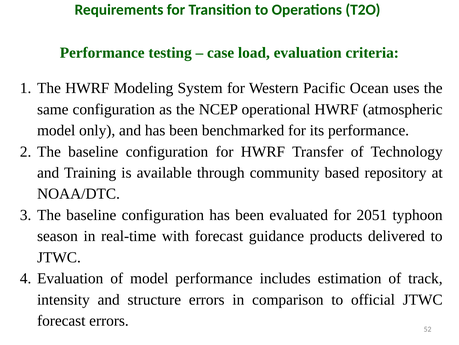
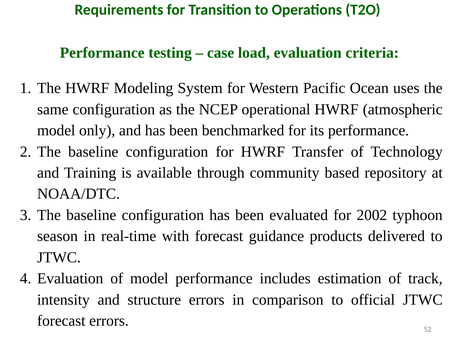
2051: 2051 -> 2002
